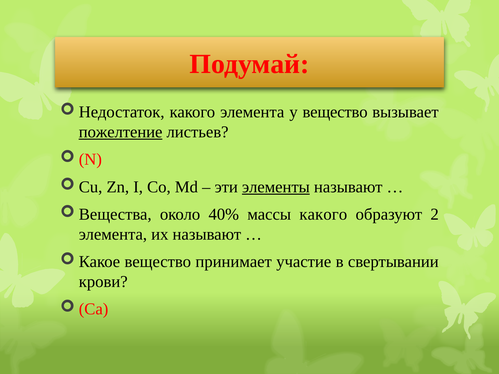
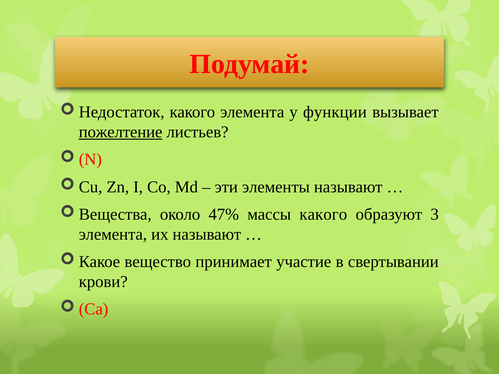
у вещество: вещество -> функции
элементы underline: present -> none
40%: 40% -> 47%
2: 2 -> 3
